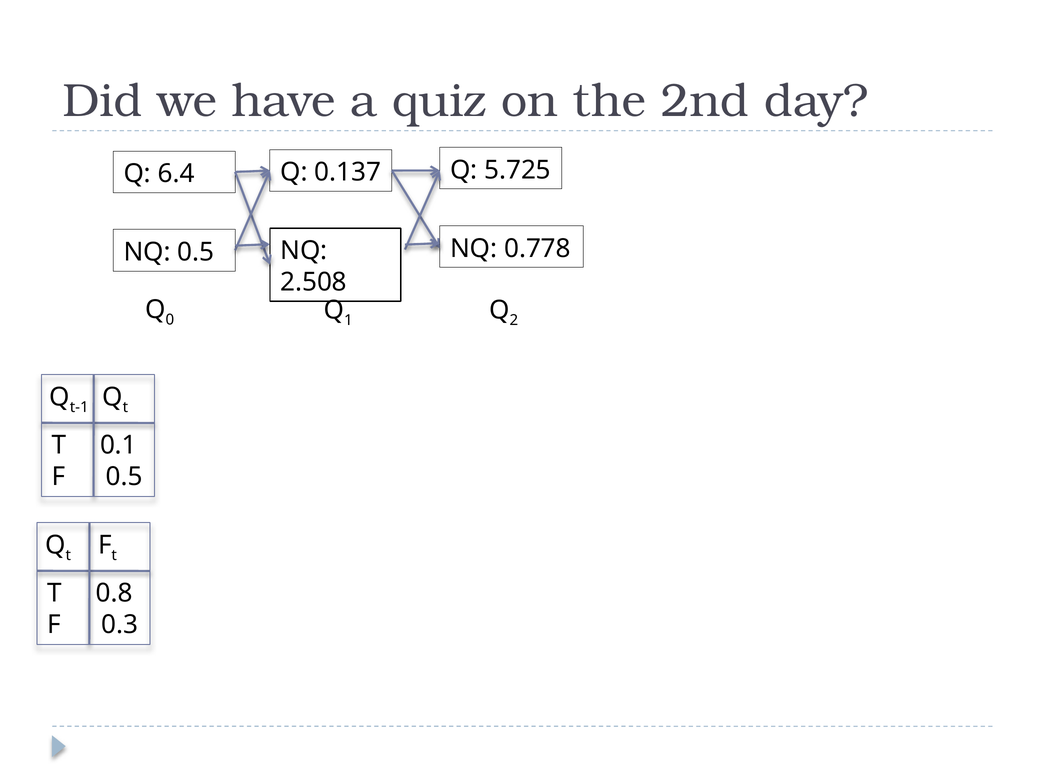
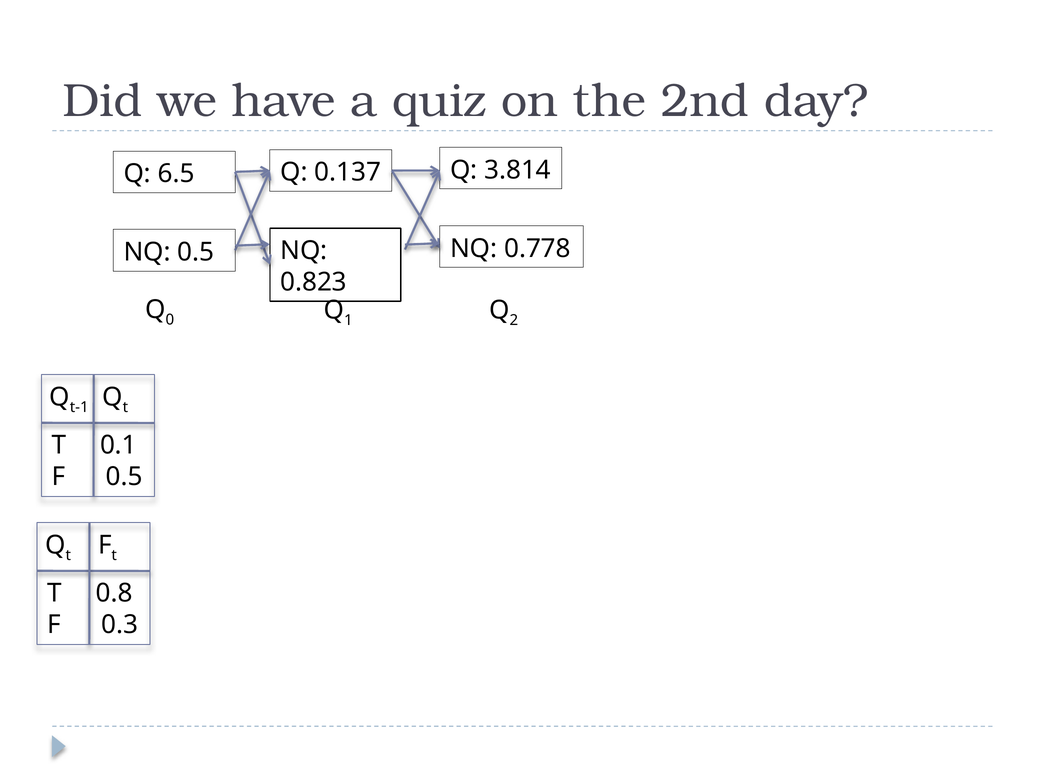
5.725: 5.725 -> 3.814
6.4: 6.4 -> 6.5
2.508: 2.508 -> 0.823
